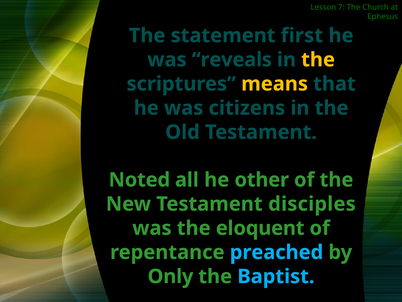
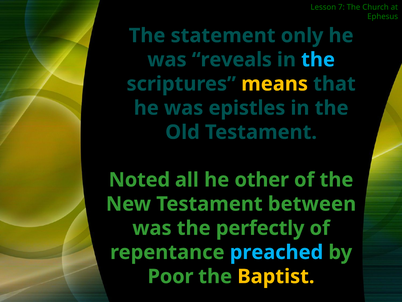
first: first -> only
the at (318, 60) colour: yellow -> light blue
citizens: citizens -> epistles
disciples: disciples -> between
eloquent: eloquent -> perfectly
Only: Only -> Poor
Baptist colour: light blue -> yellow
